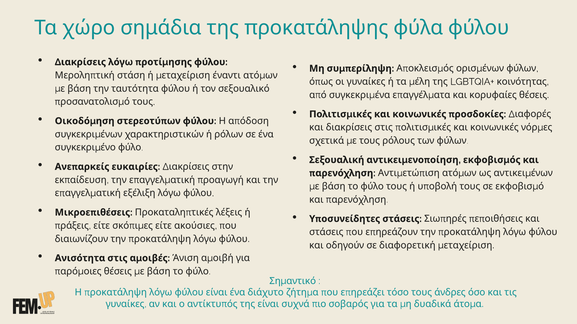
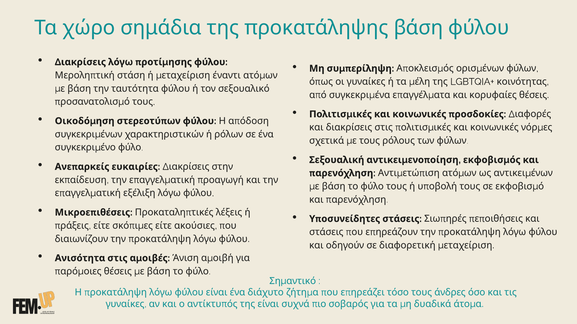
προκατάληψης φύλα: φύλα -> βάση
